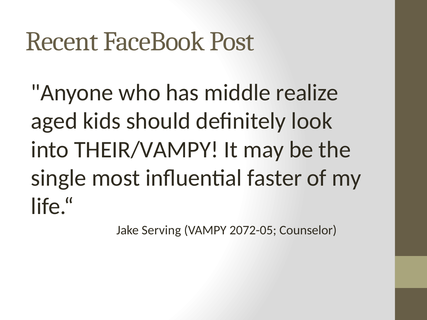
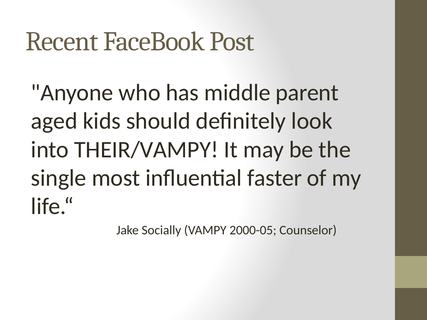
realize: realize -> parent
Serving: Serving -> Socially
2072-05: 2072-05 -> 2000-05
